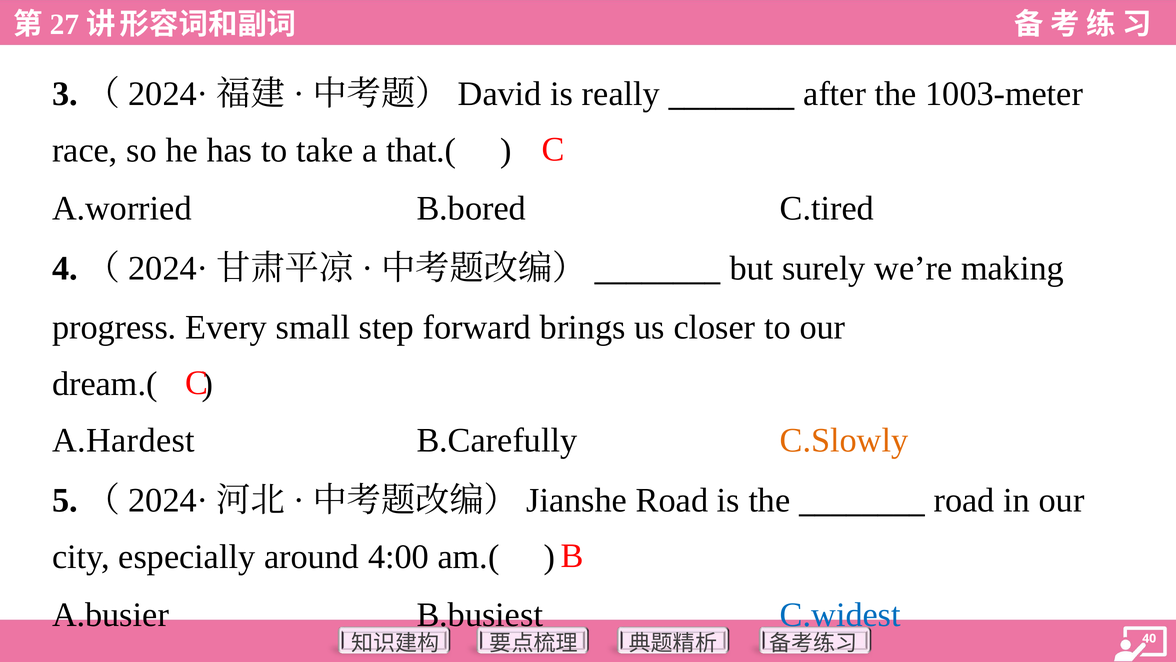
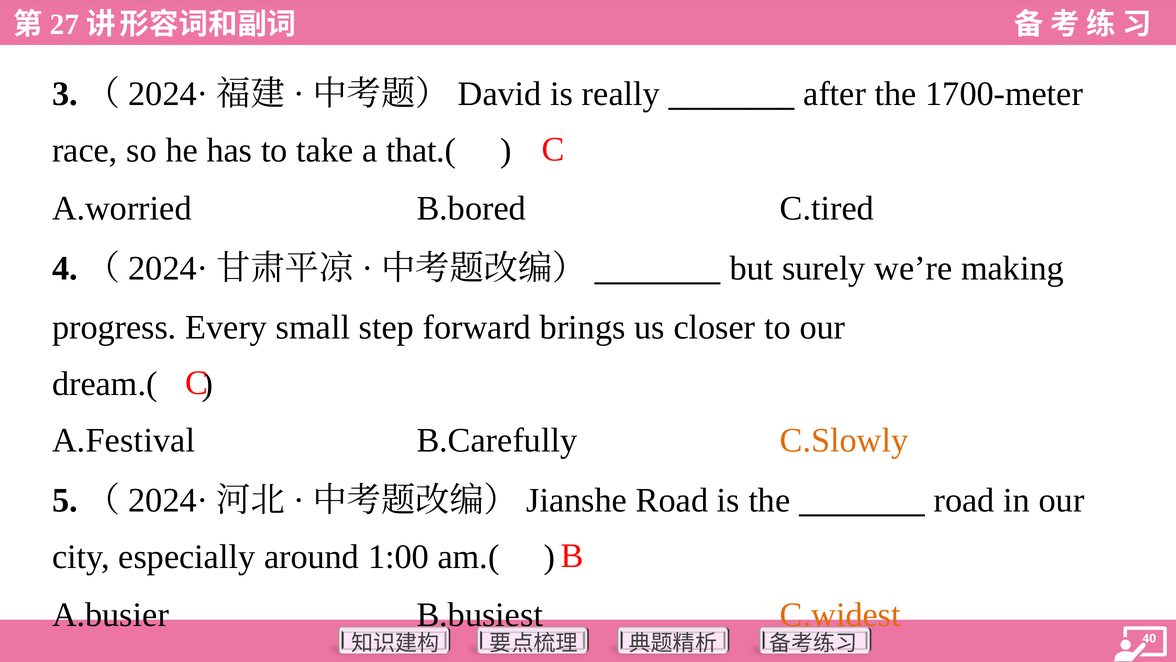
1003-meter: 1003-meter -> 1700-meter
A.Hardest: A.Hardest -> A.Festival
4:00: 4:00 -> 1:00
C.widest colour: blue -> orange
